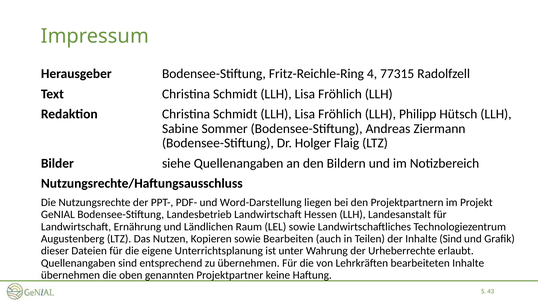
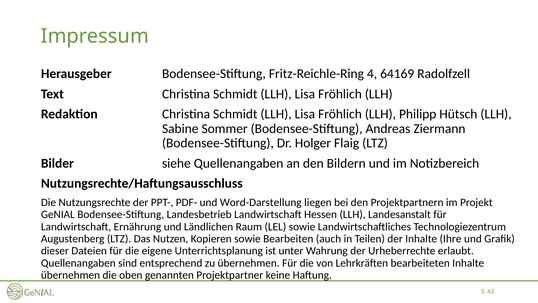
77315: 77315 -> 64169
Inhalte Sind: Sind -> Ihre
